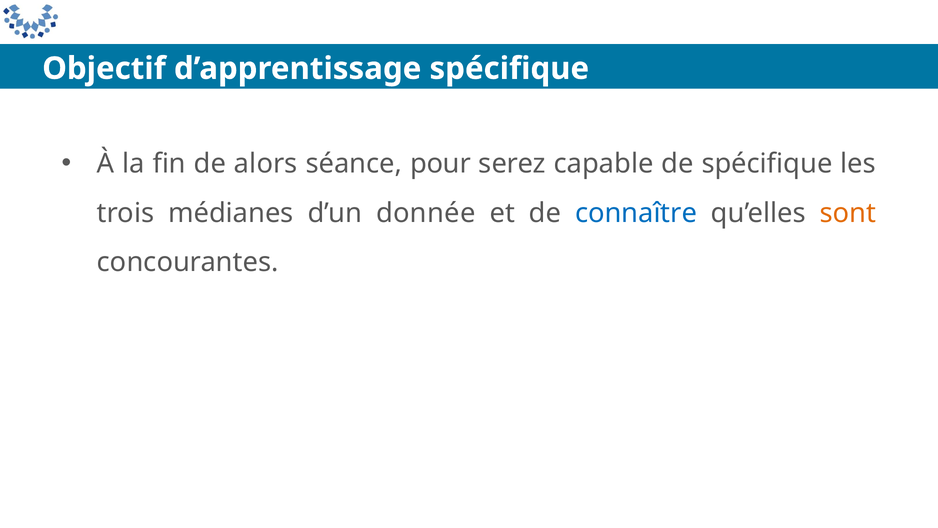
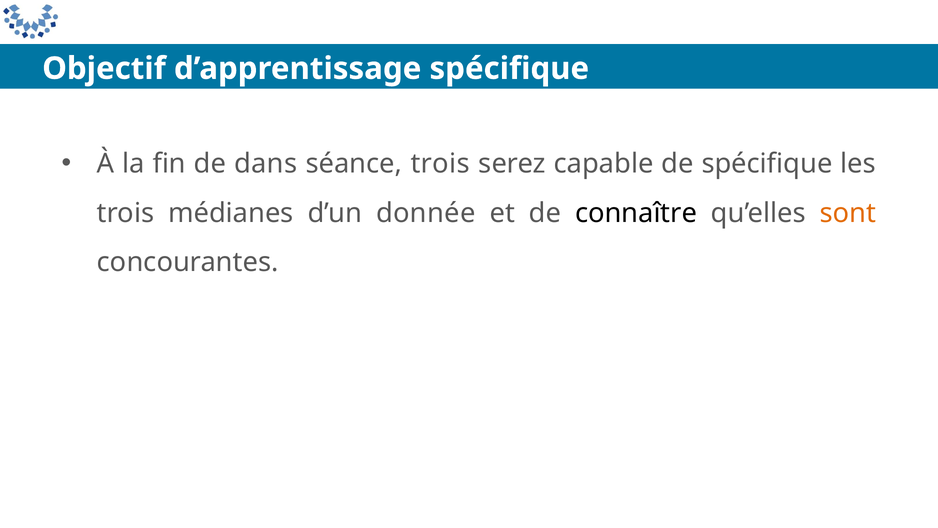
alors: alors -> dans
séance pour: pour -> trois
connaître colour: blue -> black
